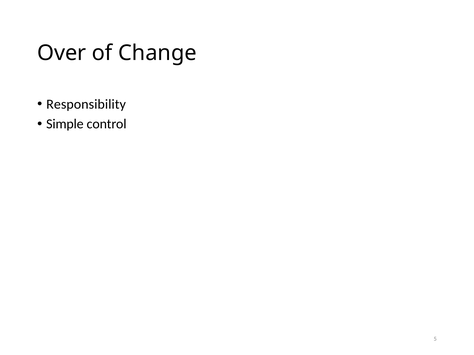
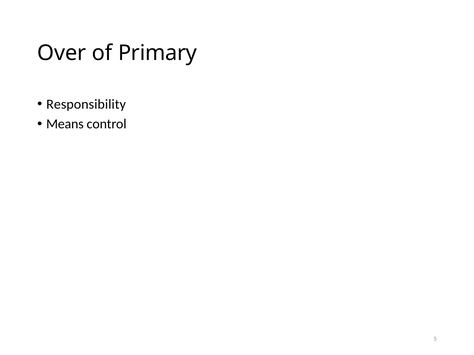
Change: Change -> Primary
Simple: Simple -> Means
